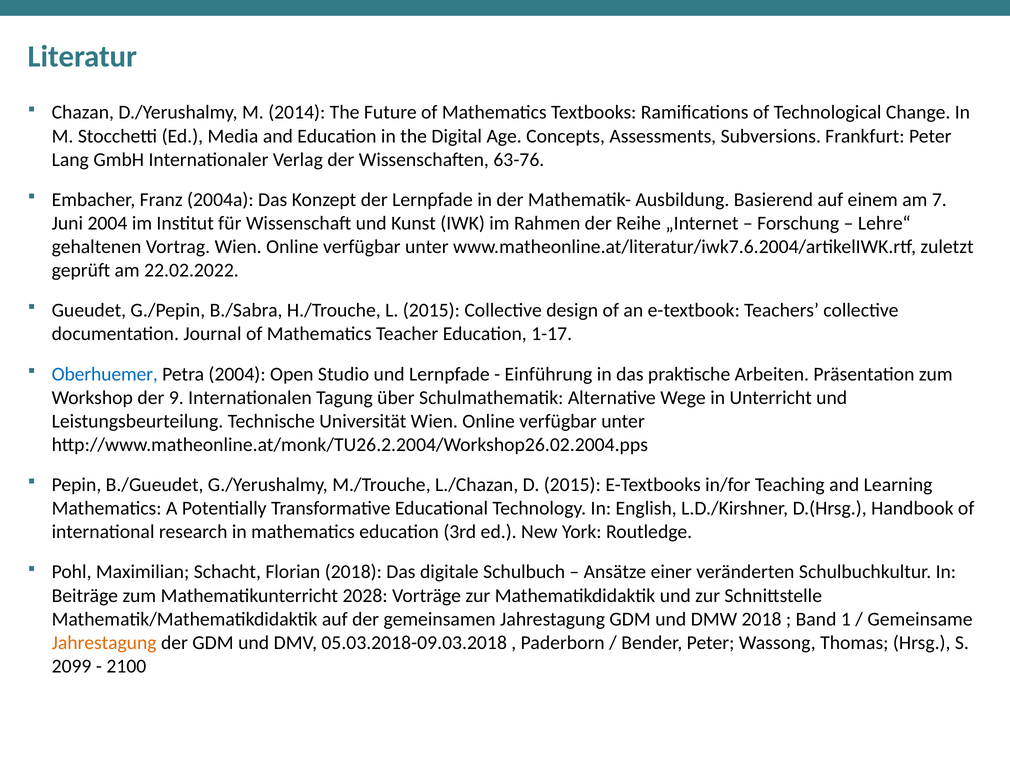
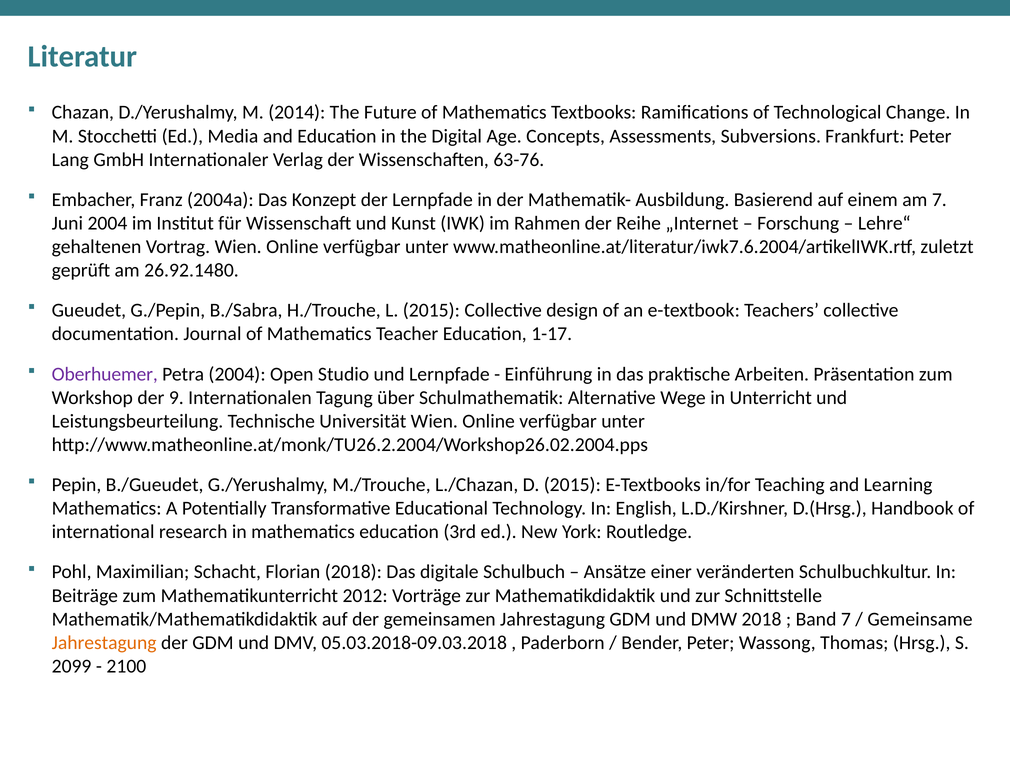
22.02.2022: 22.02.2022 -> 26.92.1480
Oberhuemer colour: blue -> purple
2028: 2028 -> 2012
Band 1: 1 -> 7
